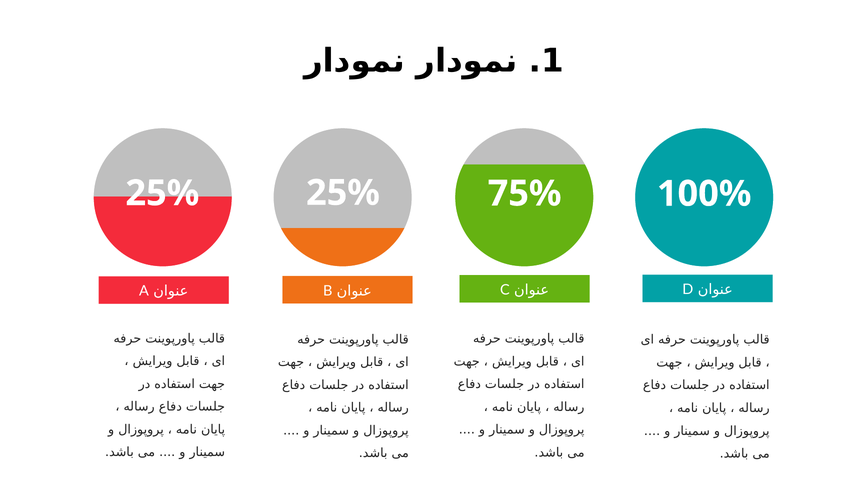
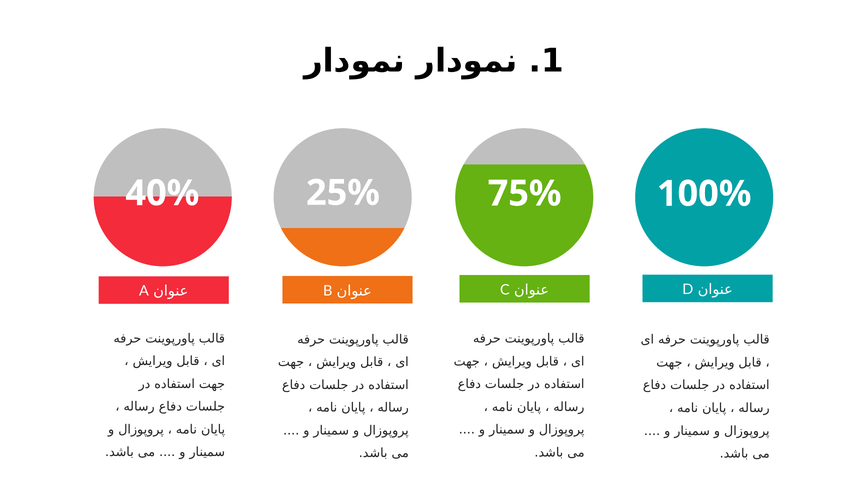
25% at (162, 193): 25% -> 40%
